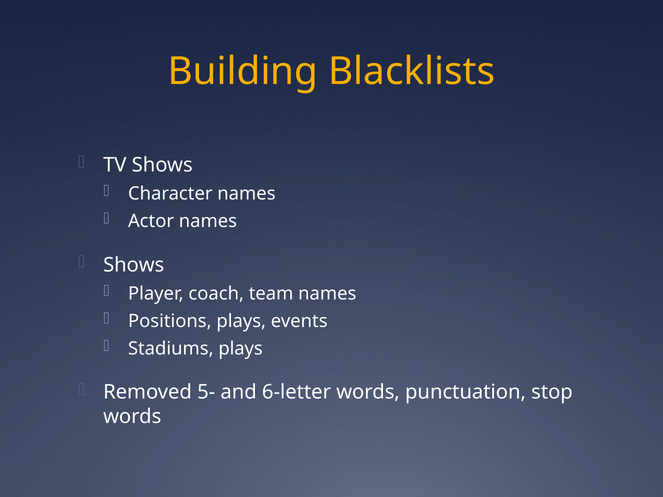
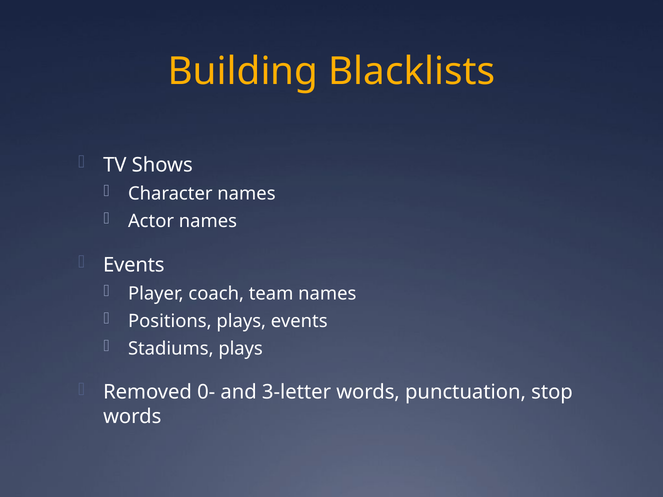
Shows at (134, 265): Shows -> Events
5-: 5- -> 0-
6-letter: 6-letter -> 3-letter
